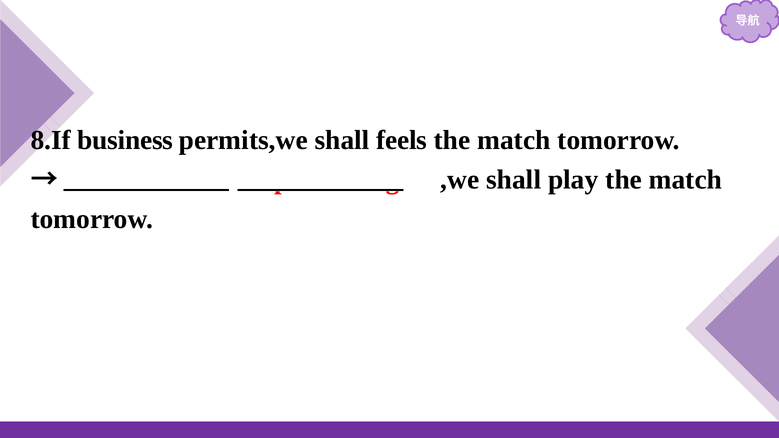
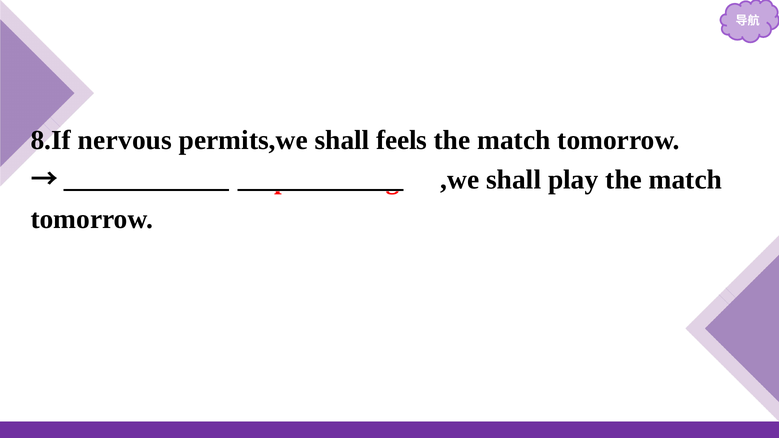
business: business -> nervous
